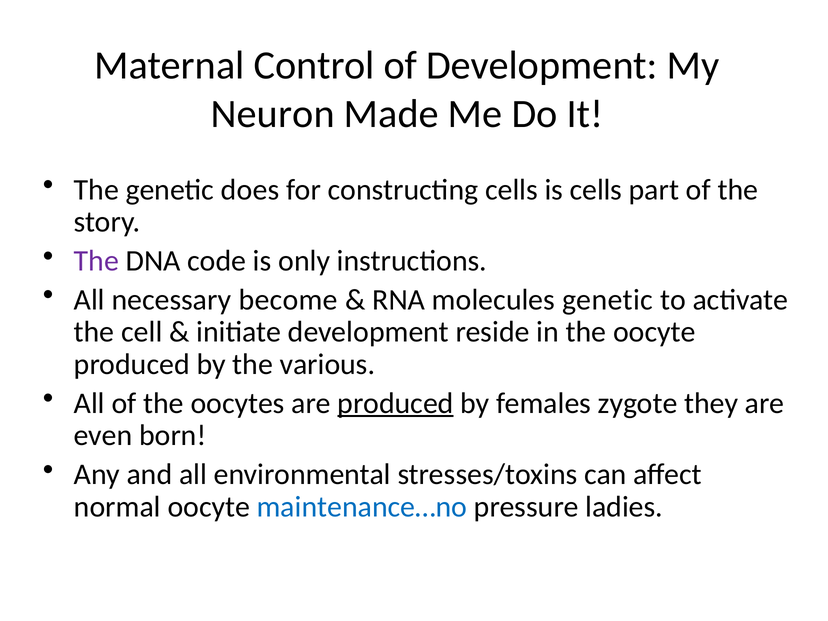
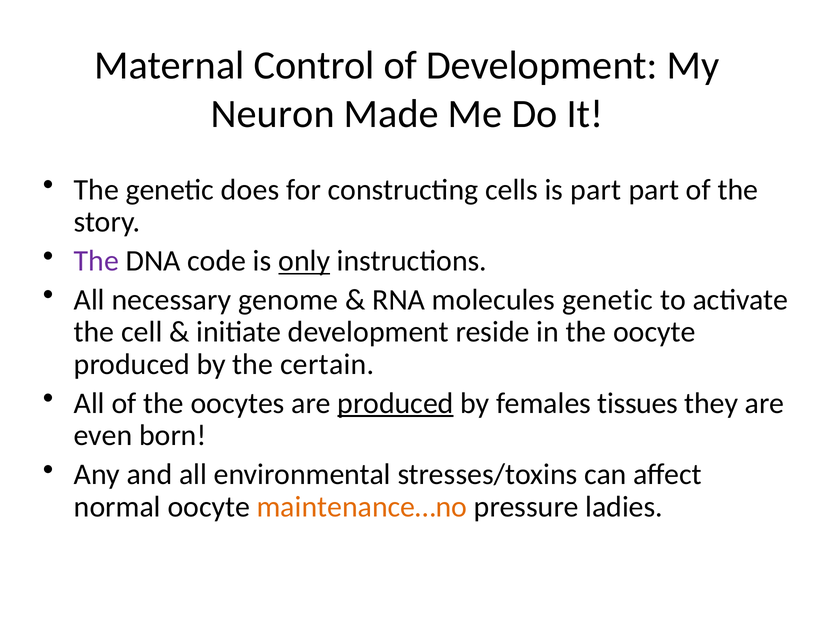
is cells: cells -> part
only underline: none -> present
become: become -> genome
various: various -> certain
zygote: zygote -> tissues
maintenance…no colour: blue -> orange
